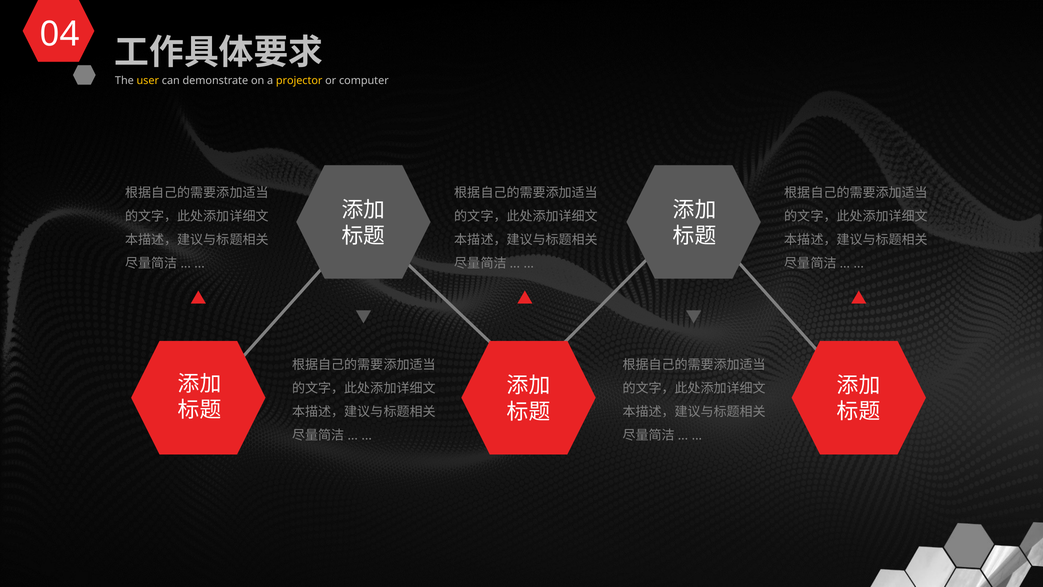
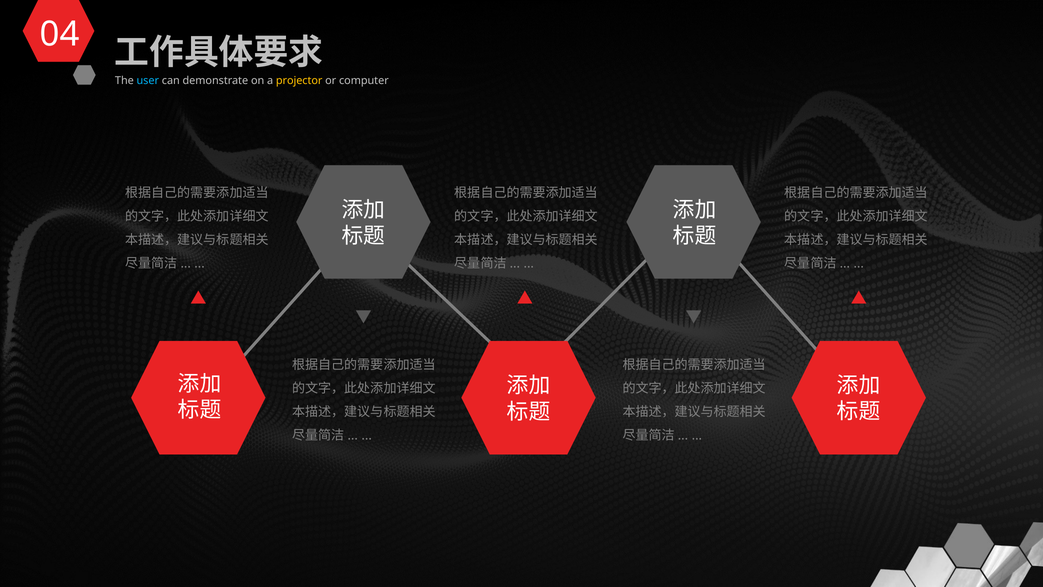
user colour: yellow -> light blue
